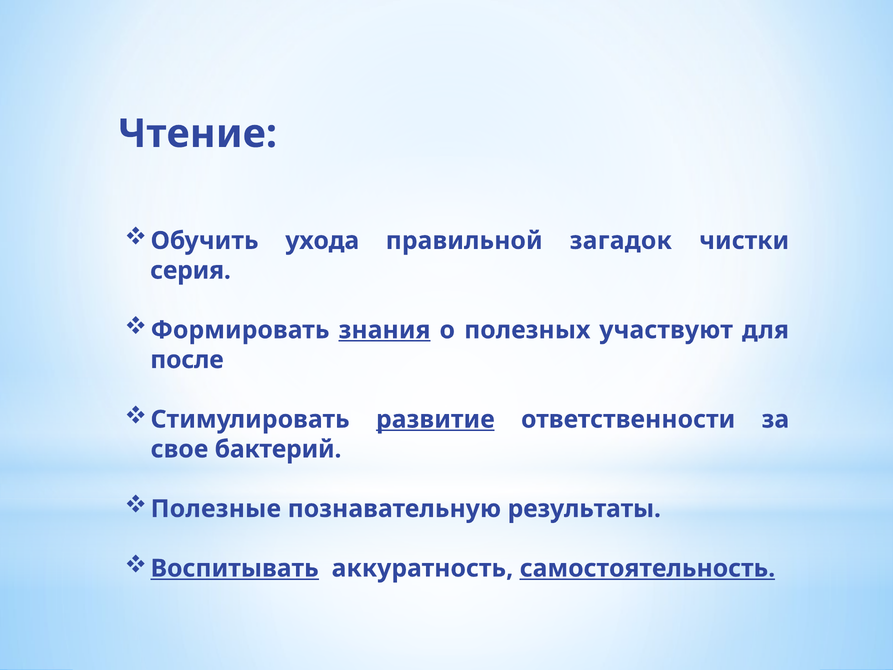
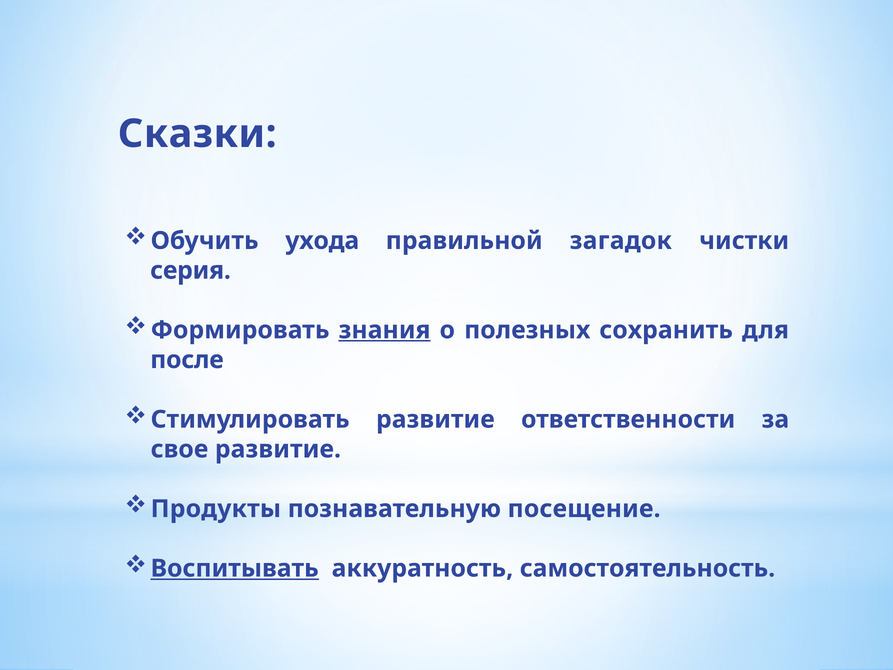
Чтение: Чтение -> Сказки
участвуют: участвуют -> сохранить
развитие at (435, 419) underline: present -> none
свое бактерий: бактерий -> развитие
Полезные: Полезные -> Продукты
результаты: результаты -> посещение
самостоятельность underline: present -> none
